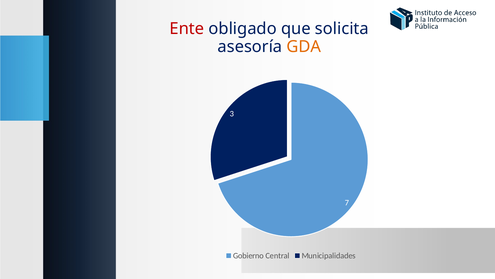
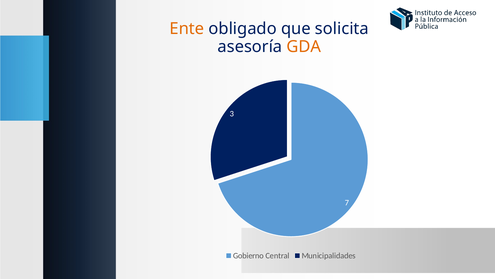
Ente colour: red -> orange
